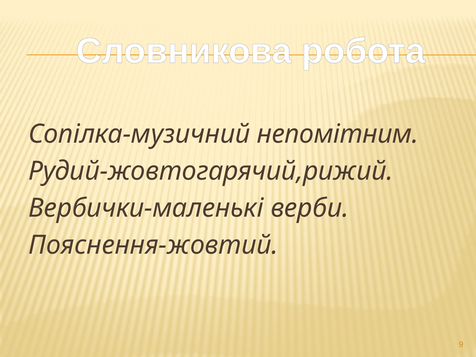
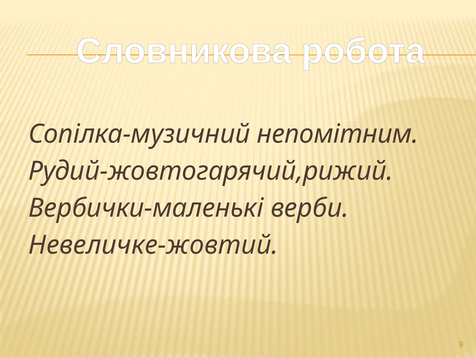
Пояснення-жовтий: Пояснення-жовтий -> Невеличке-жовтий
